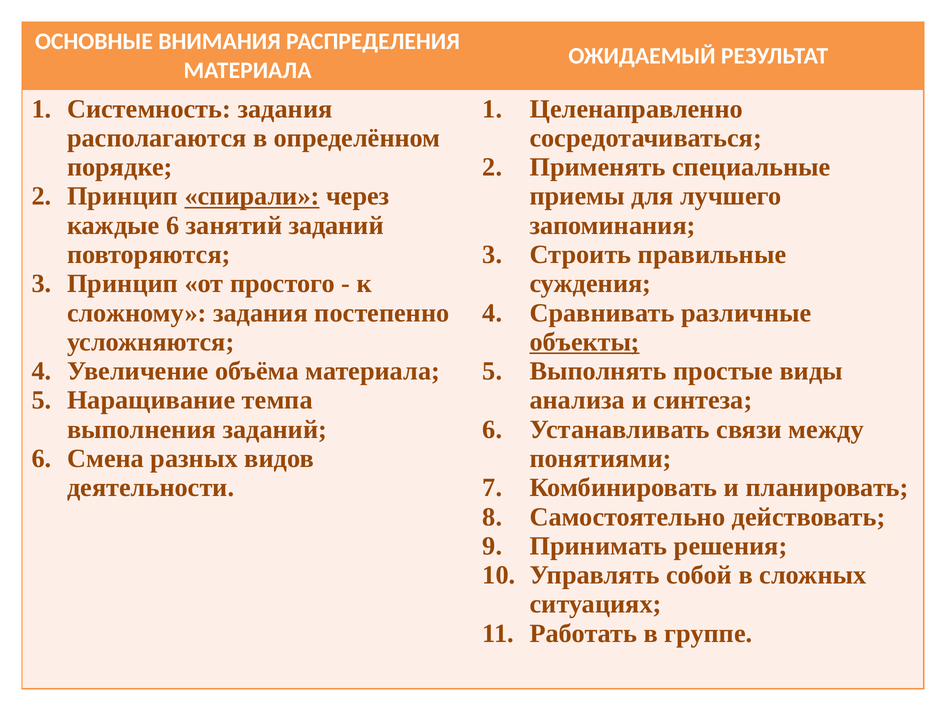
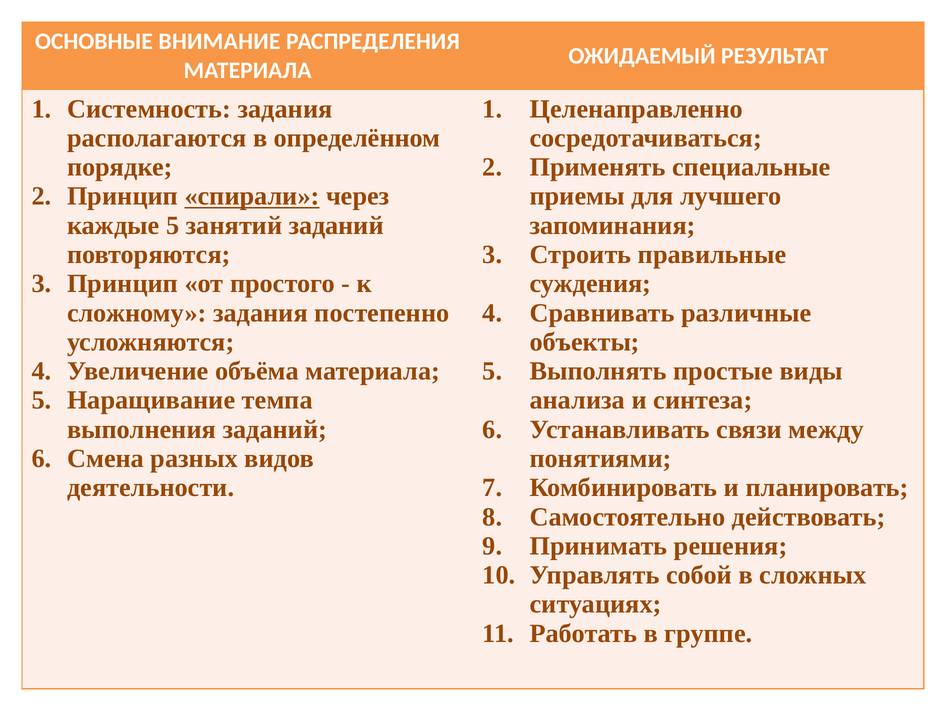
ВНИМАНИЯ: ВНИМАНИЯ -> ВНИМАНИЕ
каждые 6: 6 -> 5
объекты underline: present -> none
